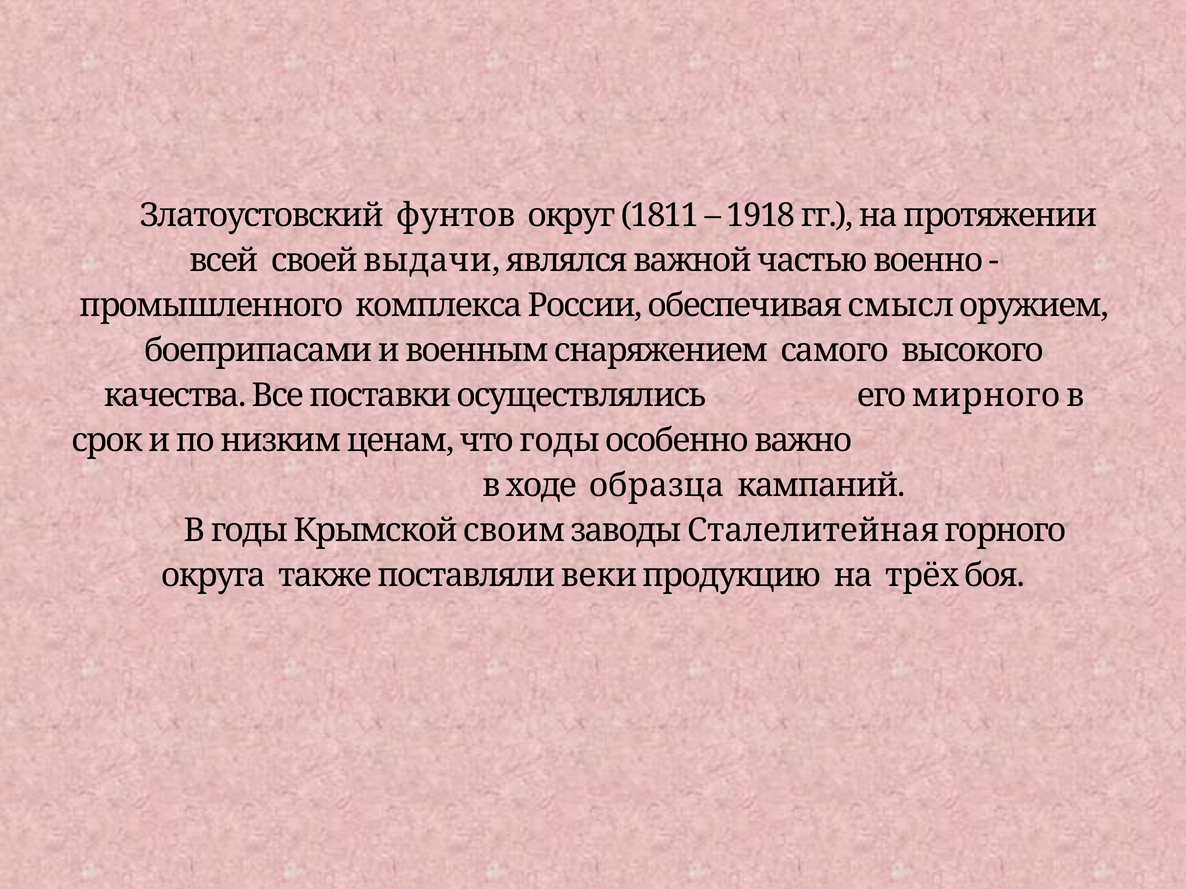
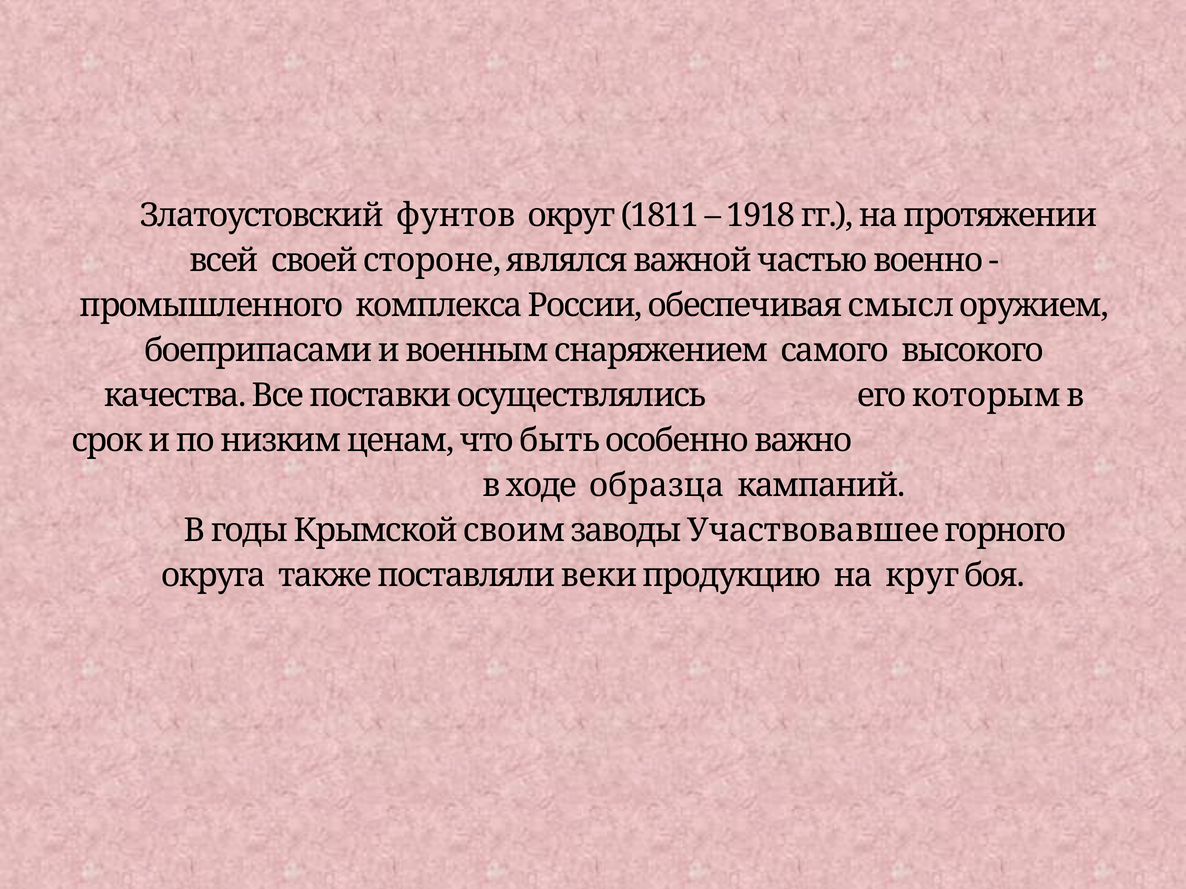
выдачи: выдачи -> стороне
мирного: мирного -> которым
что годы: годы -> быть
Сталелитейная: Сталелитейная -> Участвовавшее
трёх: трёх -> круг
